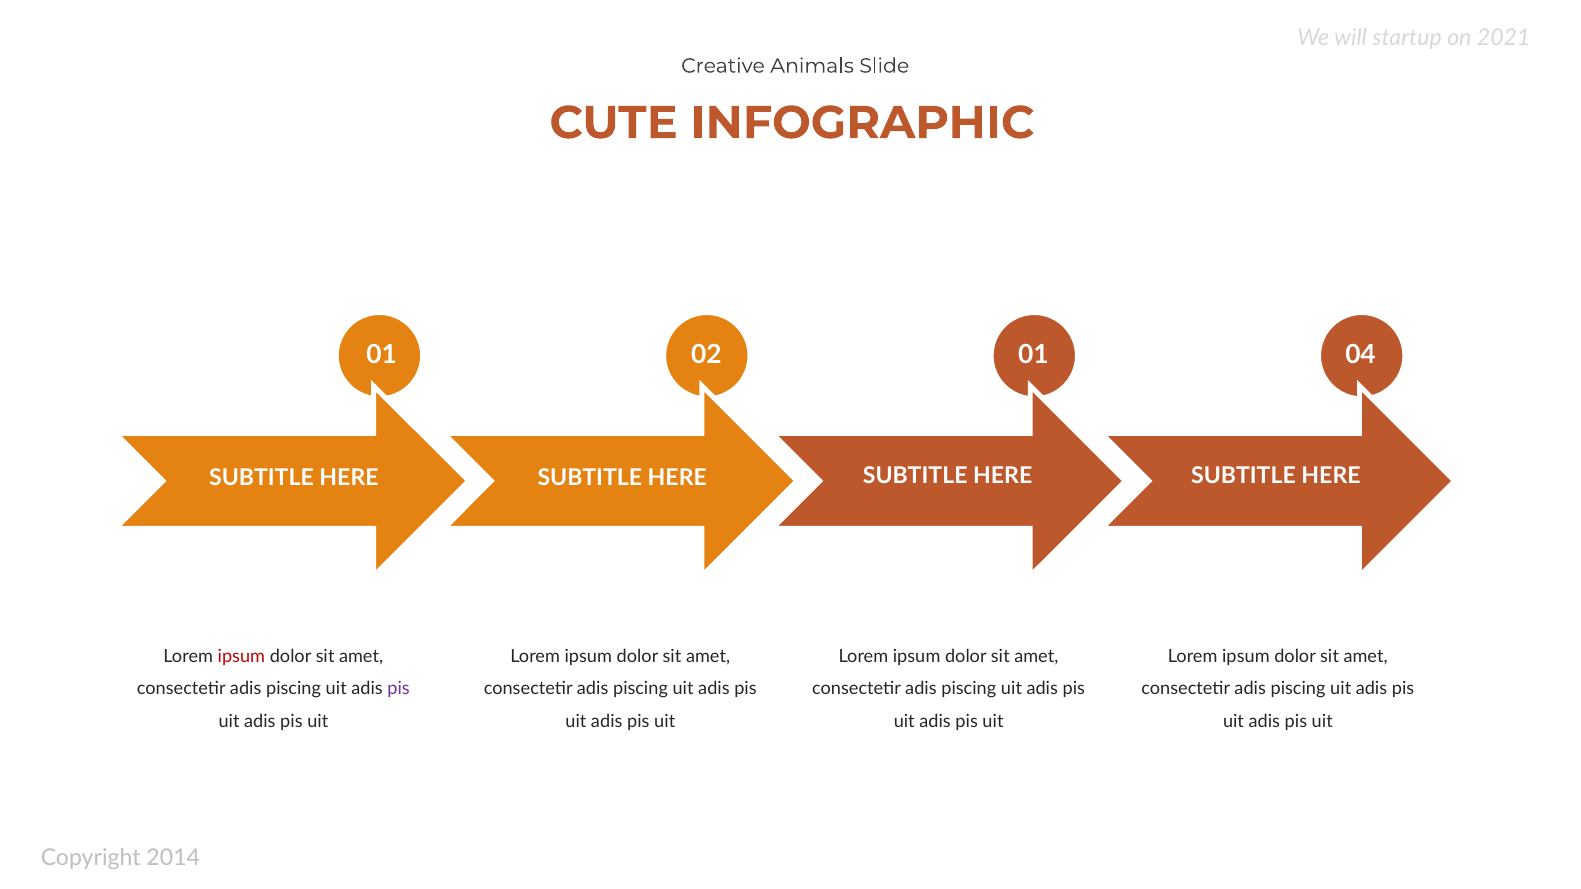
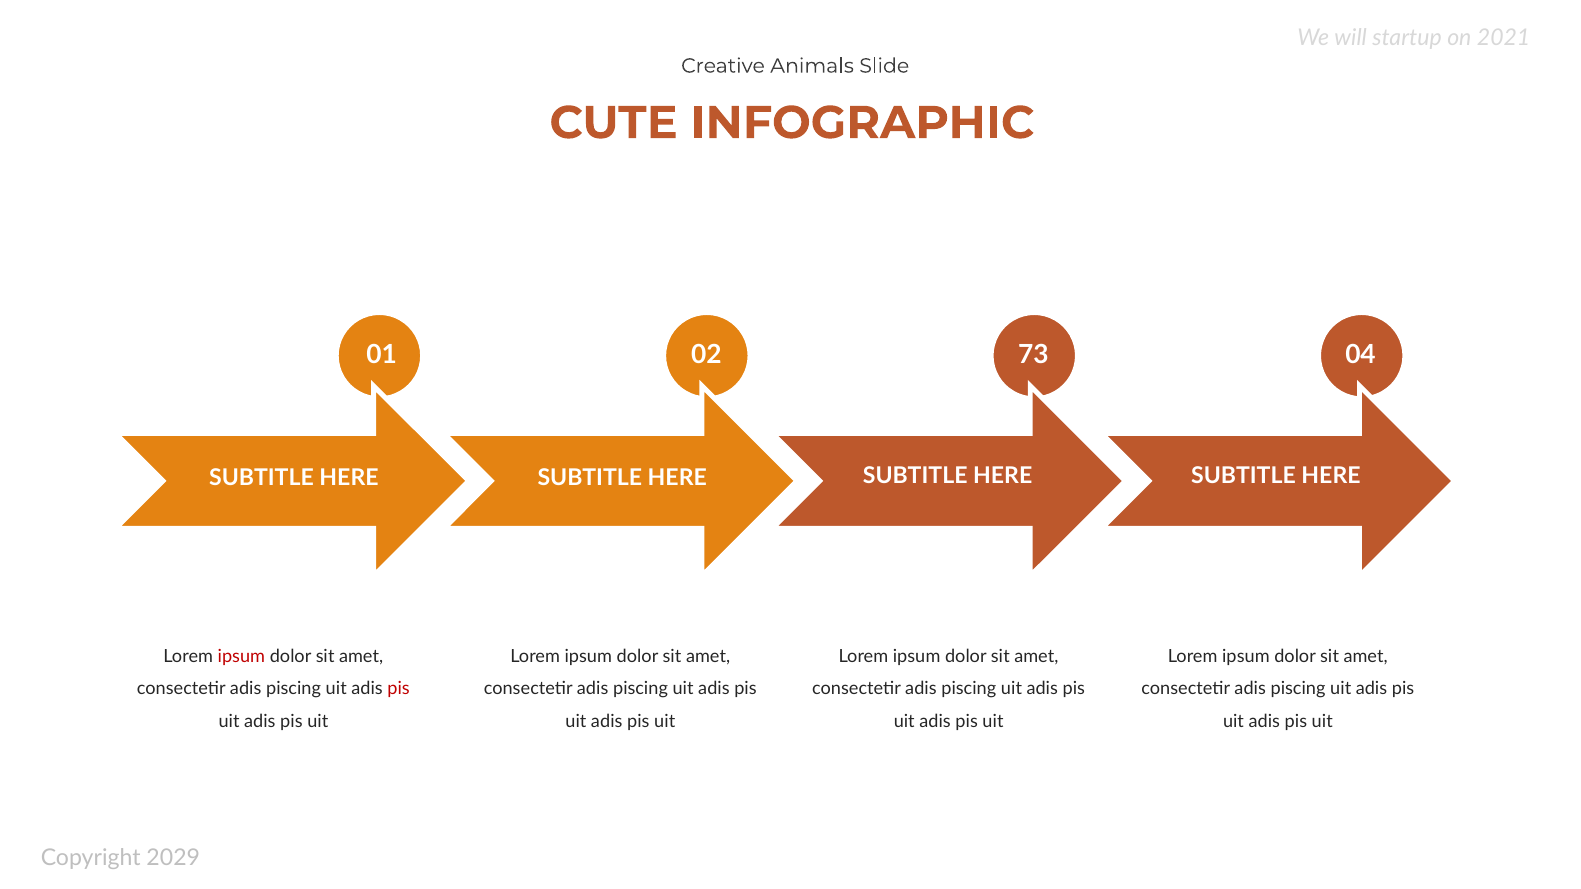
02 01: 01 -> 73
pis at (399, 689) colour: purple -> red
2014: 2014 -> 2029
